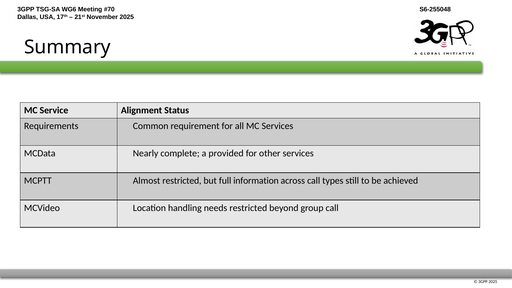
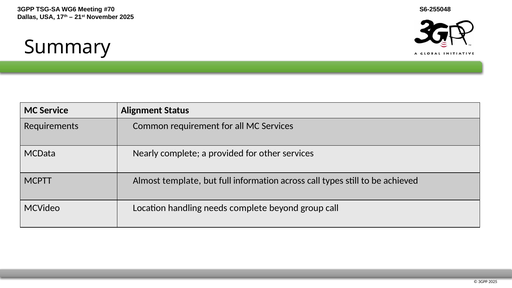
🟨Almost restricted: restricted -> template
needs restricted: restricted -> complete
